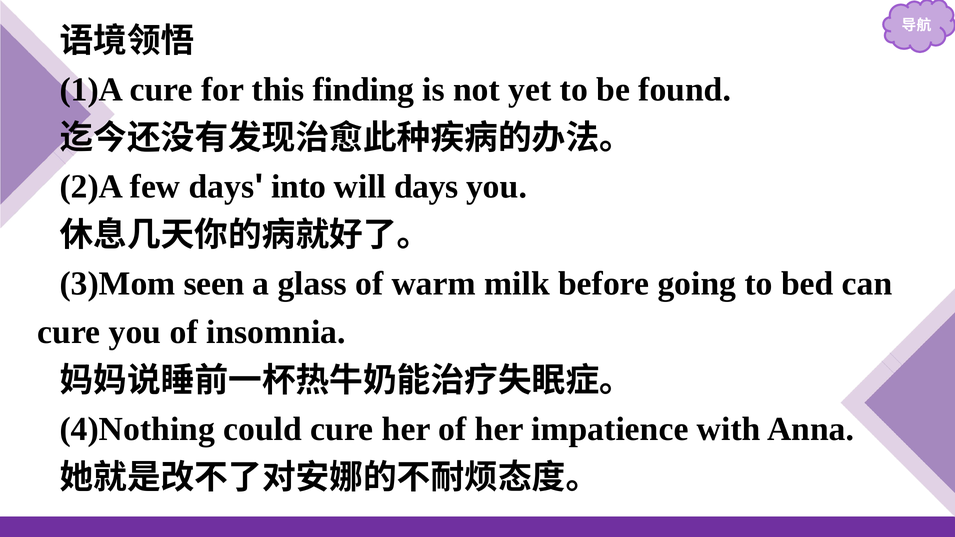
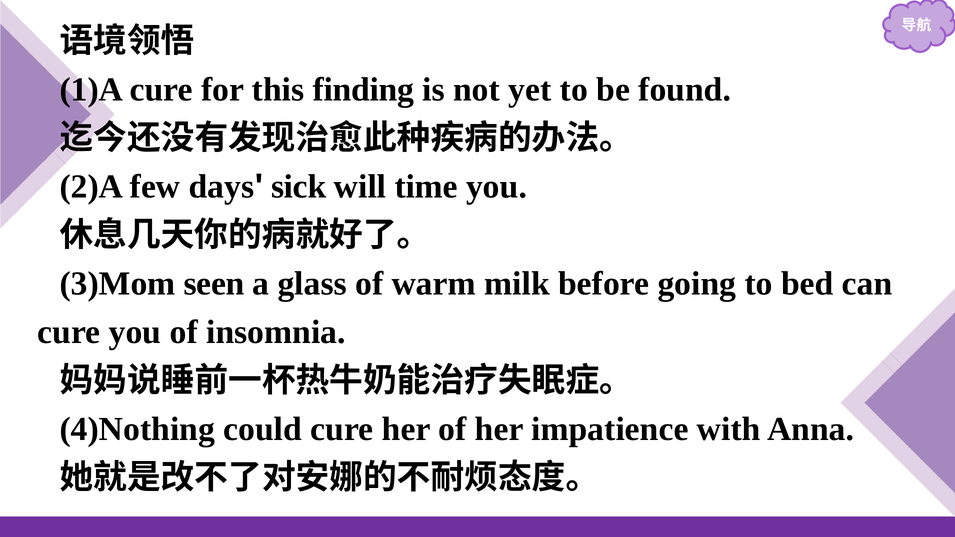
into: into -> sick
will days: days -> time
